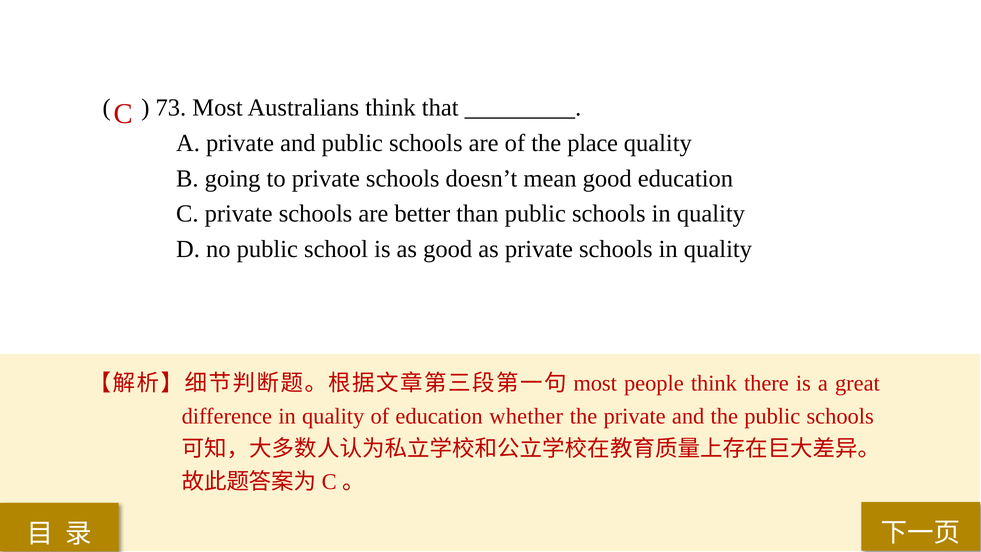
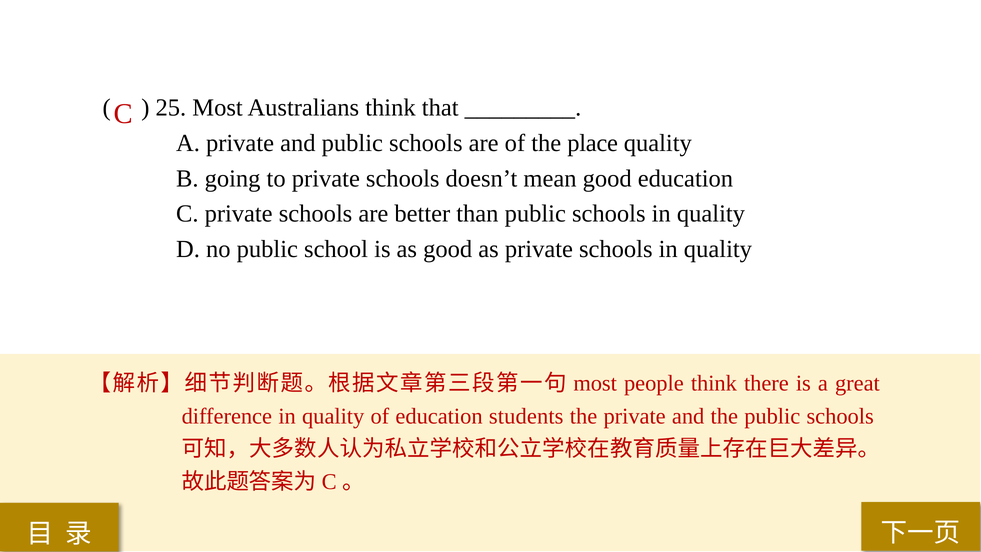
73: 73 -> 25
whether: whether -> students
